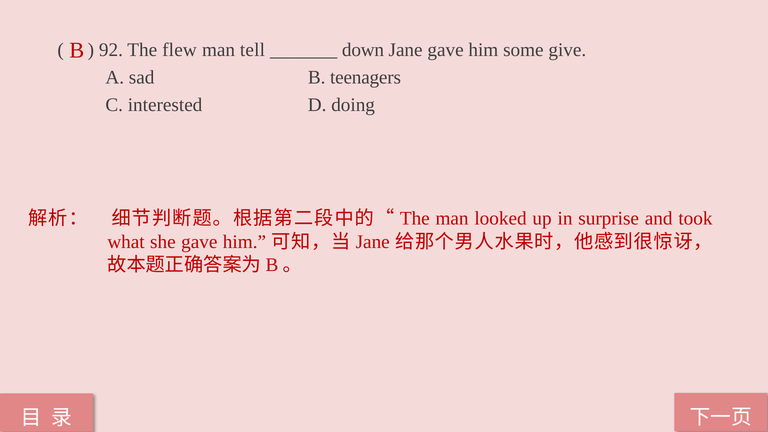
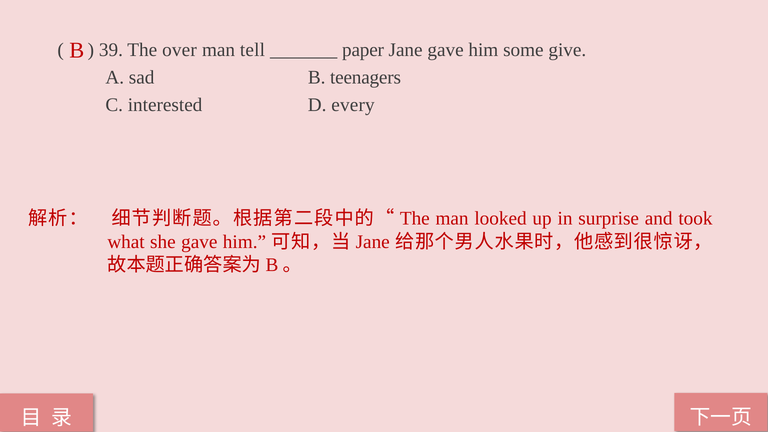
92: 92 -> 39
flew: flew -> over
down: down -> paper
doing: doing -> every
